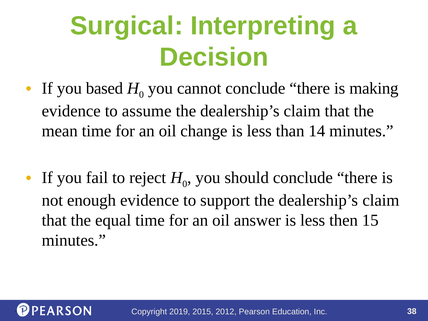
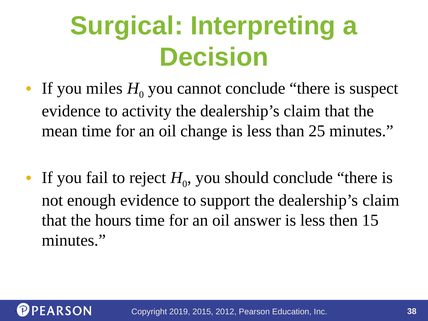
based: based -> miles
making: making -> suspect
assume: assume -> activity
14: 14 -> 25
equal: equal -> hours
